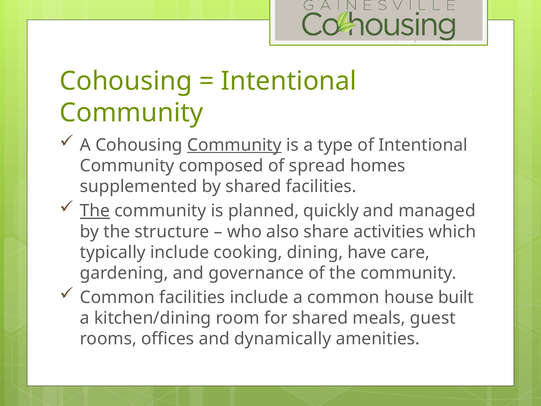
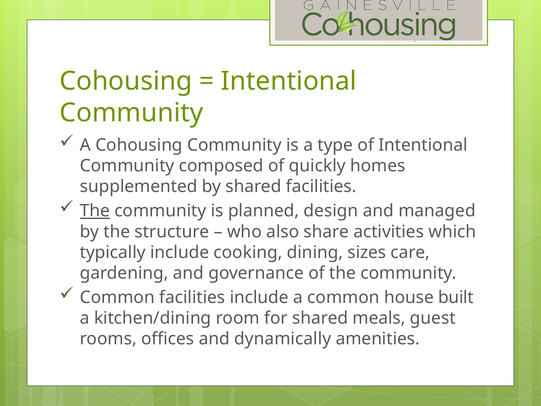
Community at (234, 145) underline: present -> none
spread: spread -> quickly
quickly: quickly -> design
have: have -> sizes
